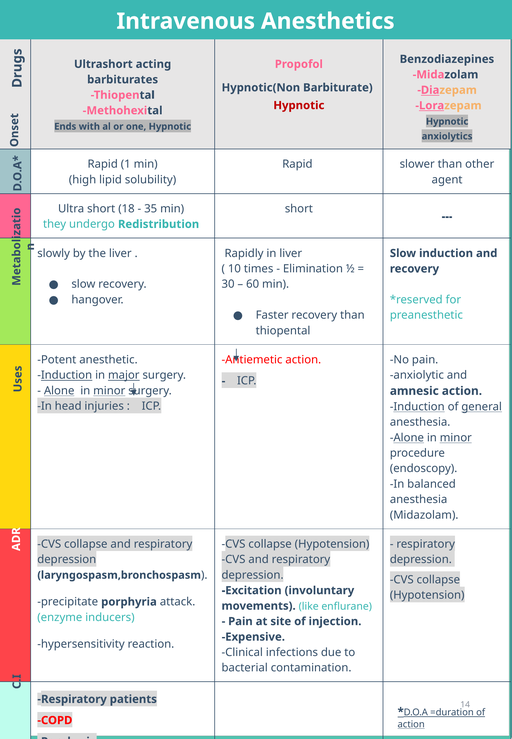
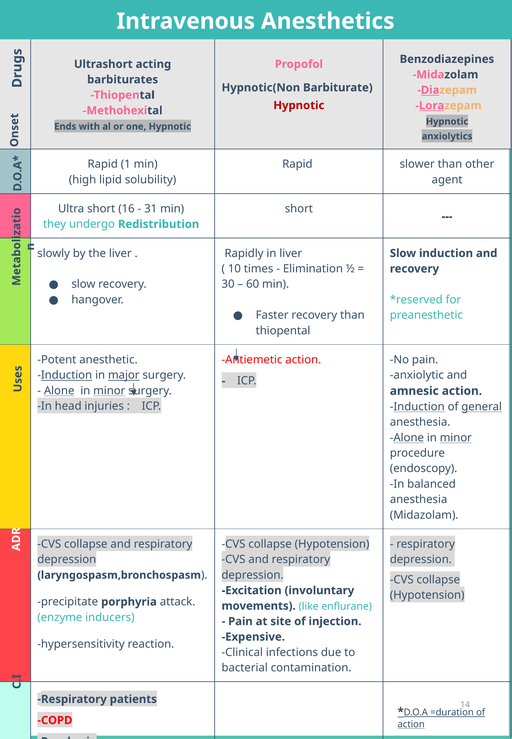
18: 18 -> 16
35: 35 -> 31
